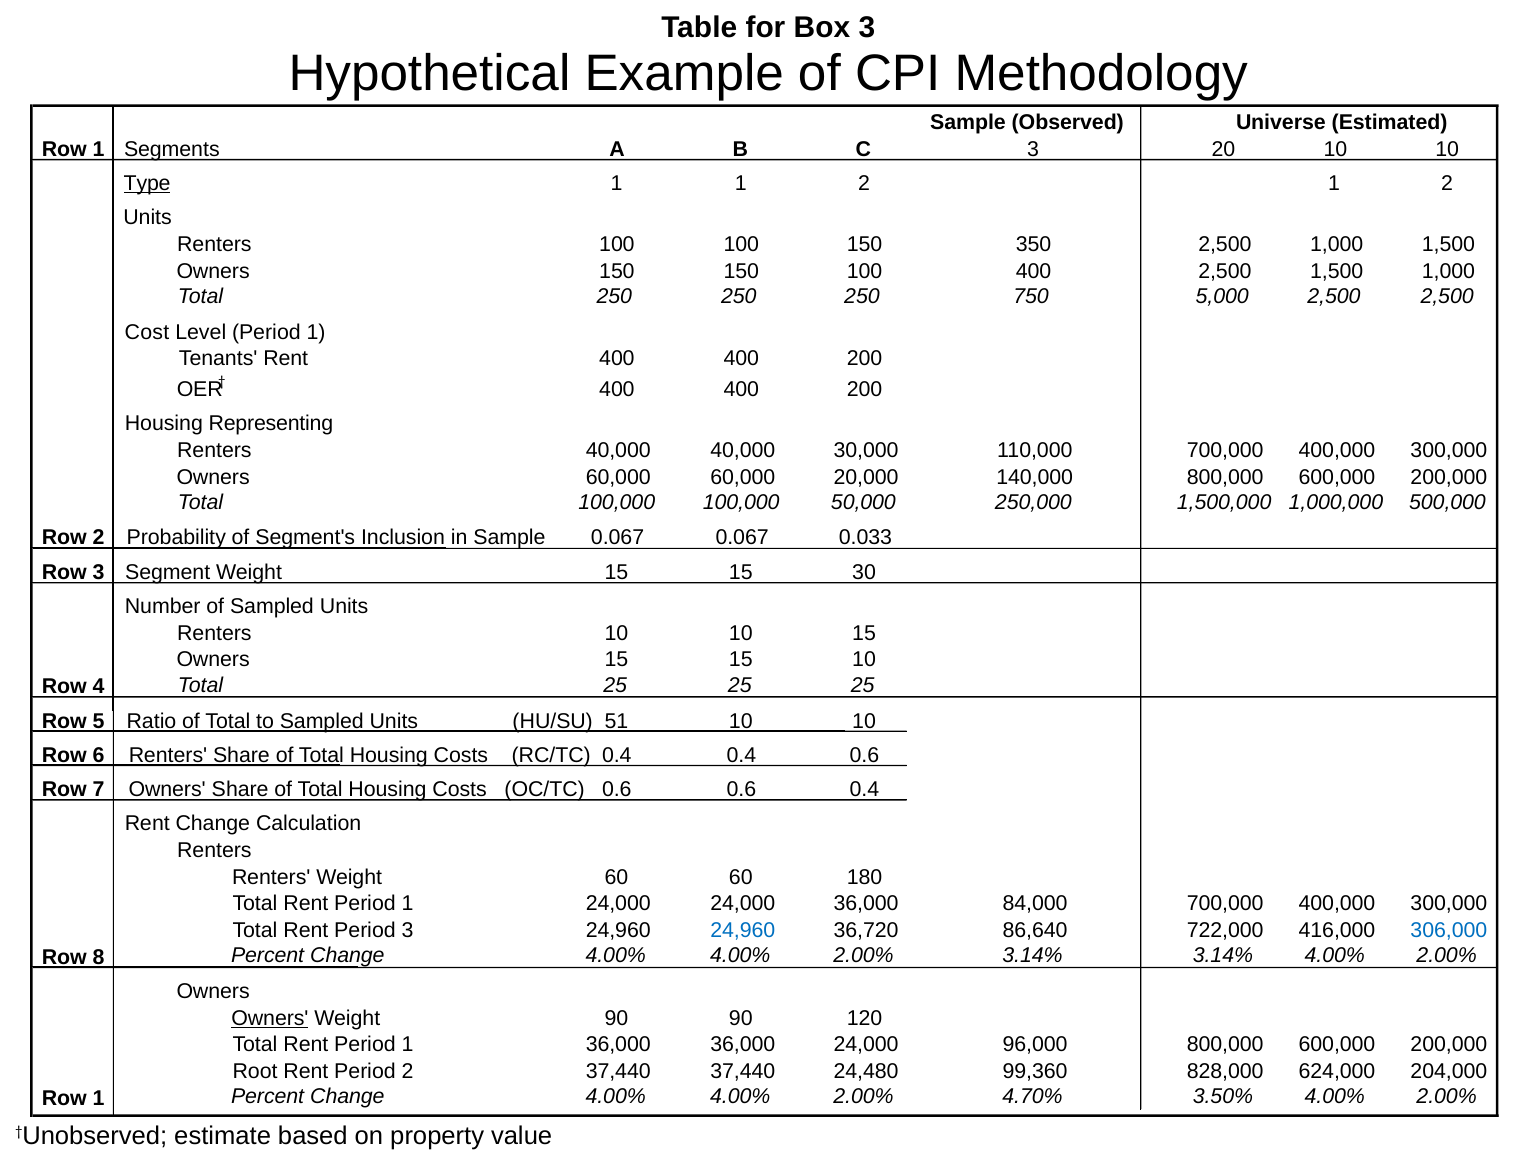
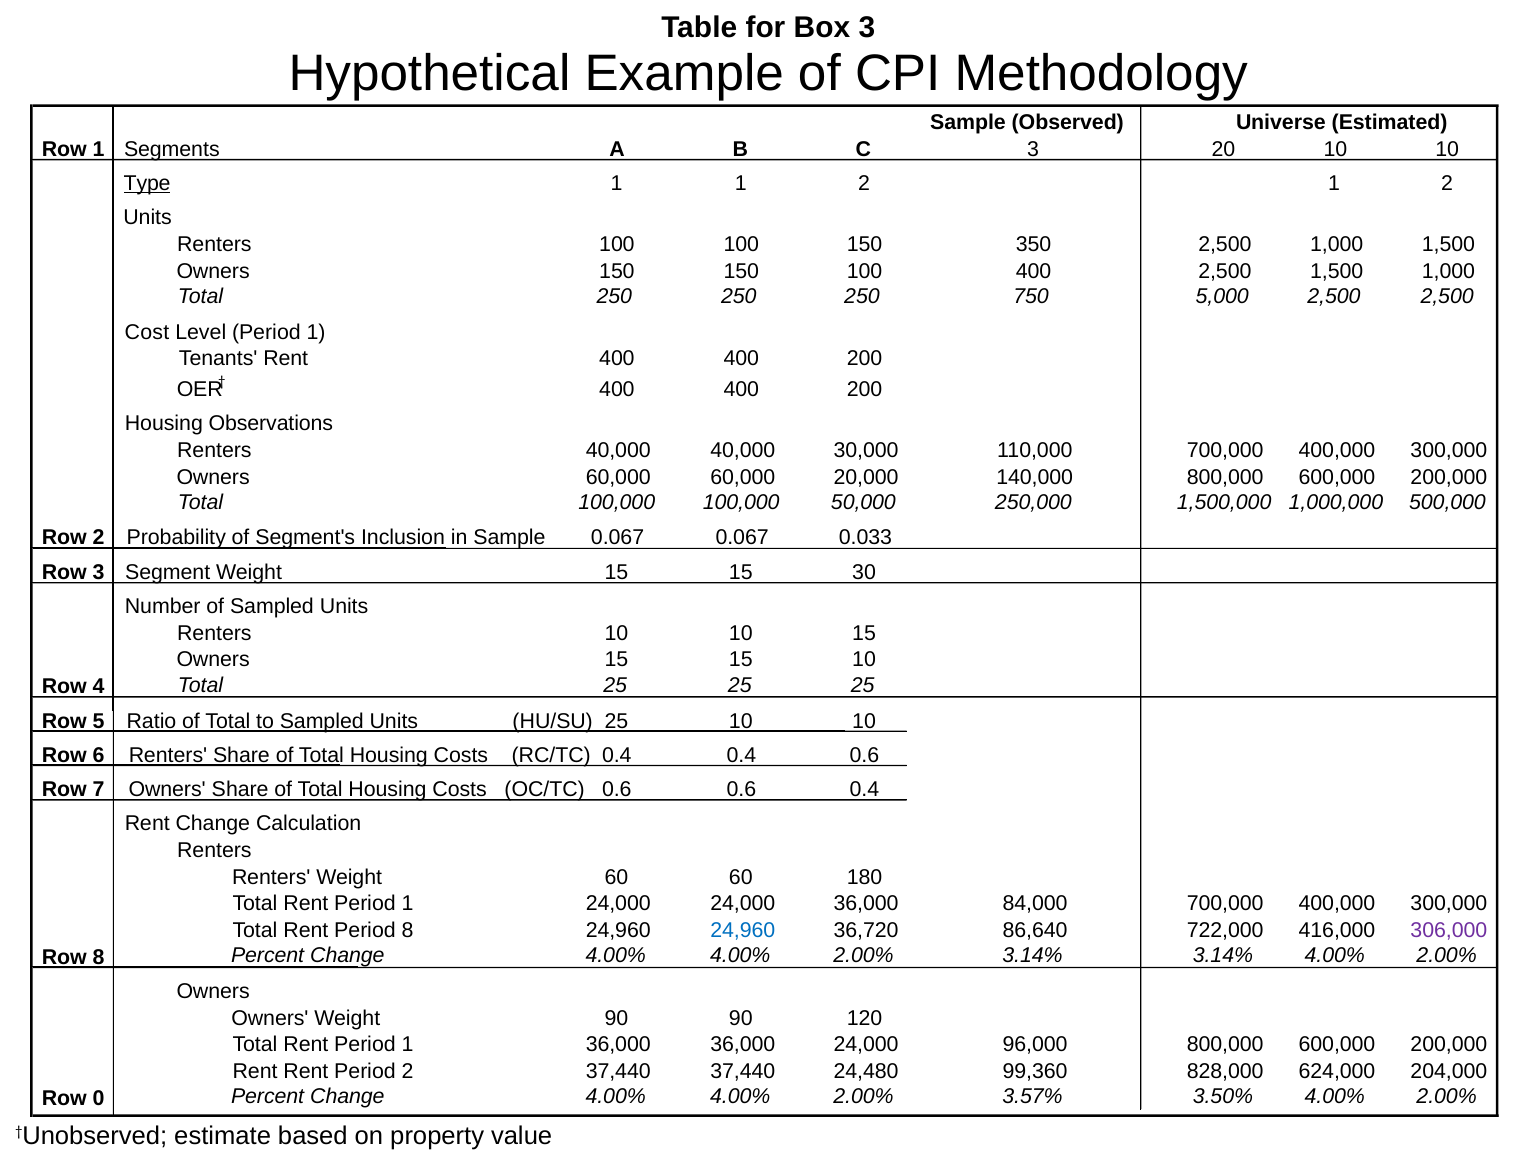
Representing: Representing -> Observations
HU/SU 51: 51 -> 25
Period 3: 3 -> 8
306,000 colour: blue -> purple
Owners at (270, 1018) underline: present -> none
Root at (255, 1071): Root -> Rent
1 at (99, 1098): 1 -> 0
4.70%: 4.70% -> 3.57%
